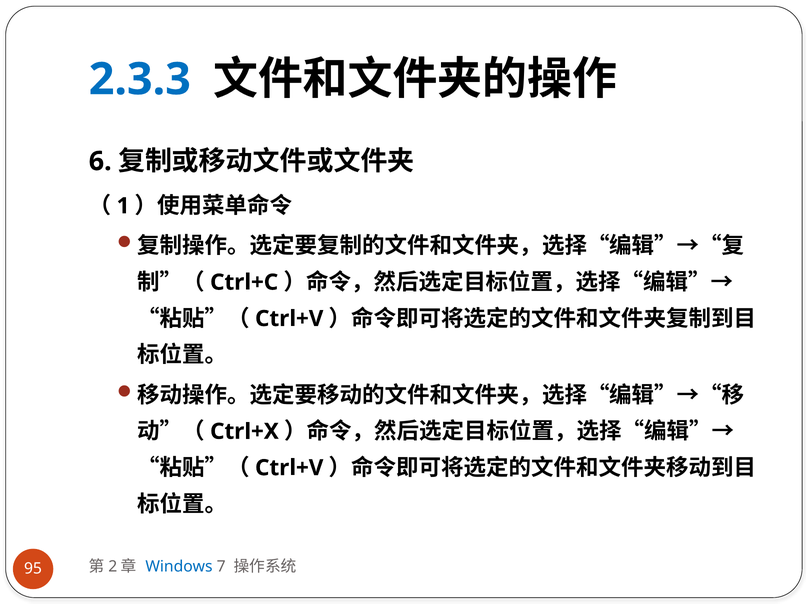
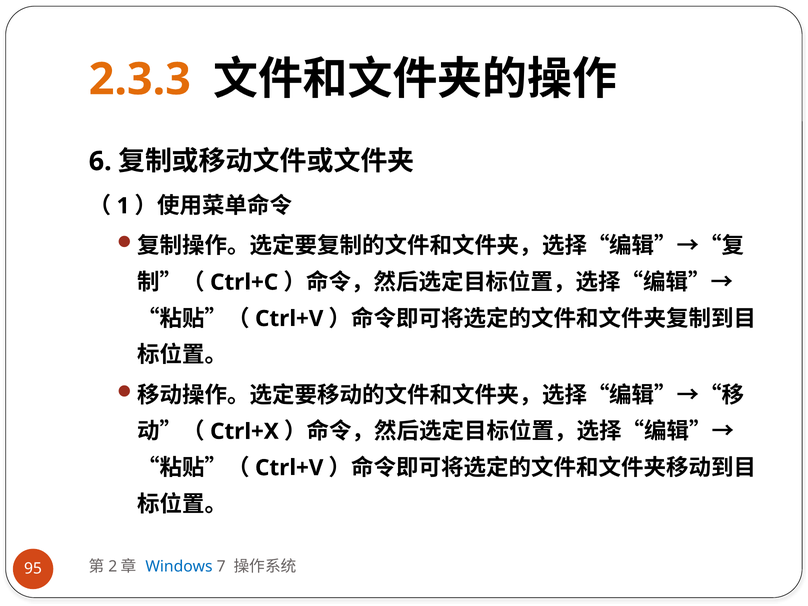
2.3.3 colour: blue -> orange
